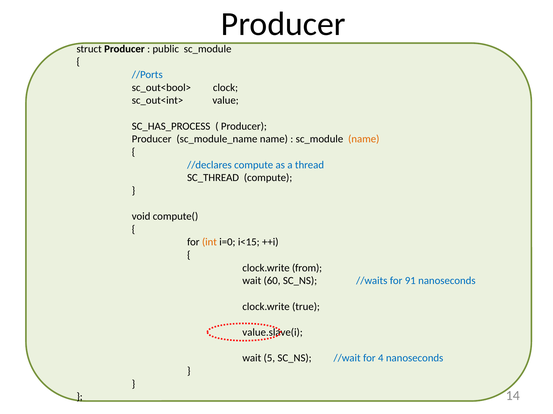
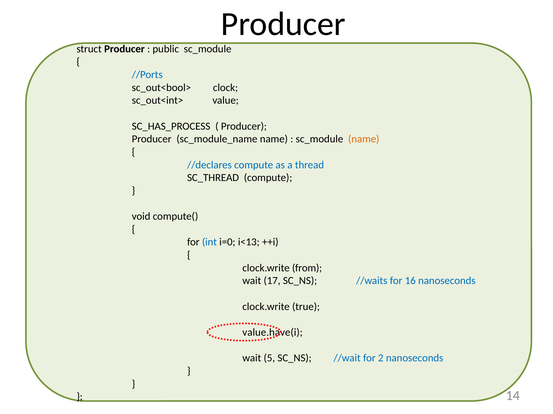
int colour: orange -> blue
i<15: i<15 -> i<13
60: 60 -> 17
91: 91 -> 16
value.slave(i: value.slave(i -> value.have(i
4: 4 -> 2
